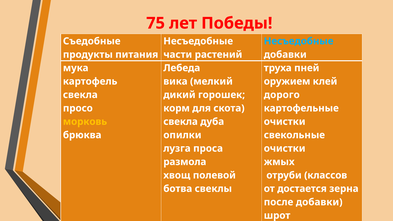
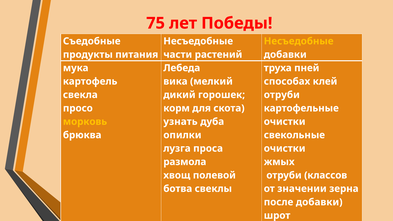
Несъедобные at (299, 41) colour: light blue -> yellow
оружием: оружием -> способах
дорого at (282, 95): дорого -> отруби
свекла at (181, 122): свекла -> узнать
достается: достается -> значении
